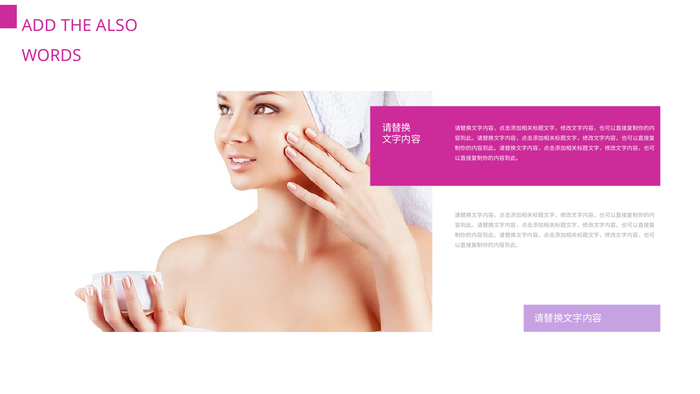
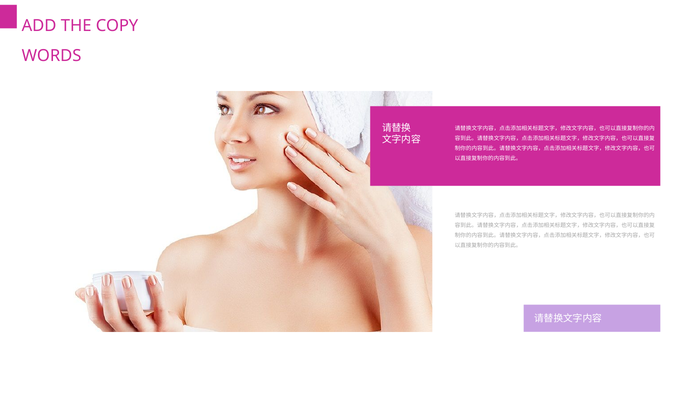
ALSO: ALSO -> COPY
